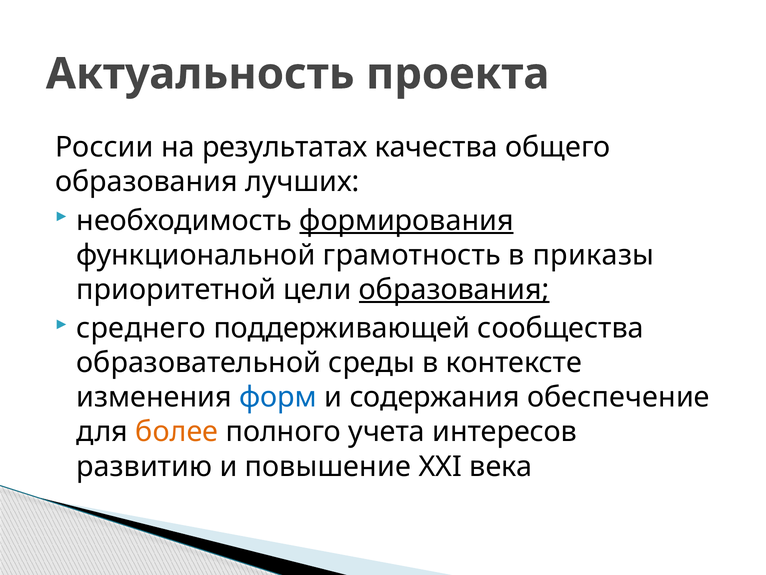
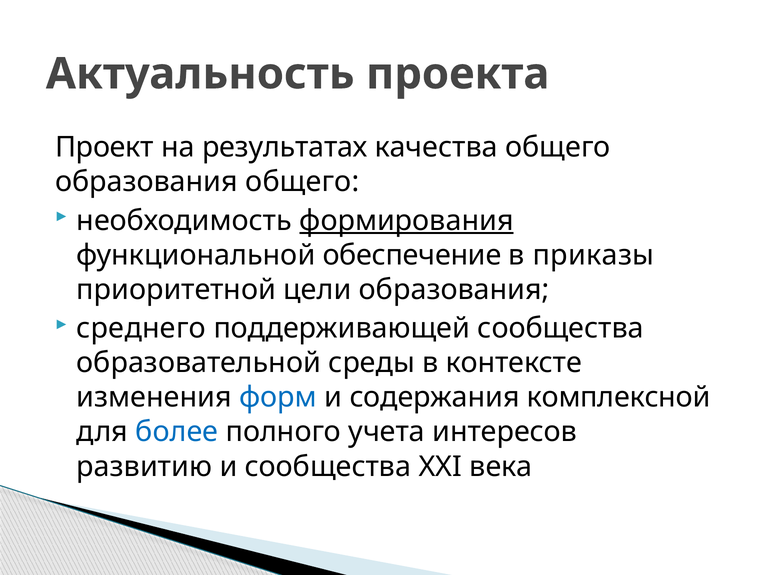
России: России -> Проект
образования лучших: лучших -> общего
грамотность: грамотность -> обеспечение
образования at (454, 289) underline: present -> none
обеспечение: обеспечение -> комплексной
более colour: orange -> blue
и повышение: повышение -> сообщества
